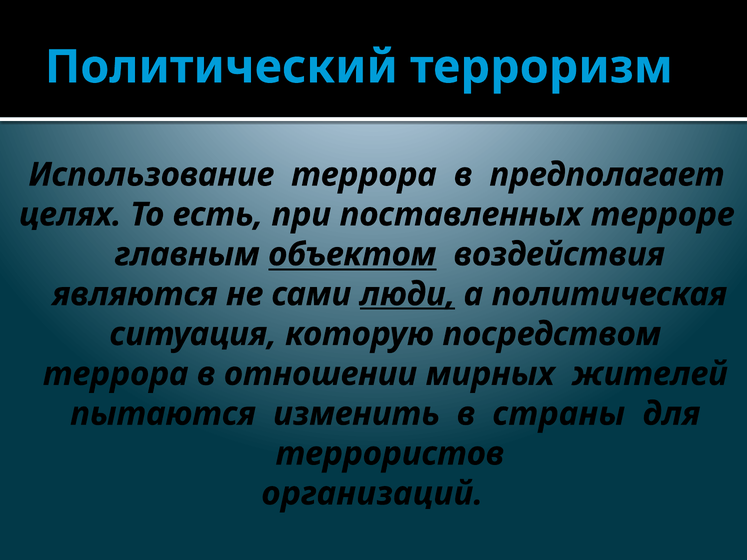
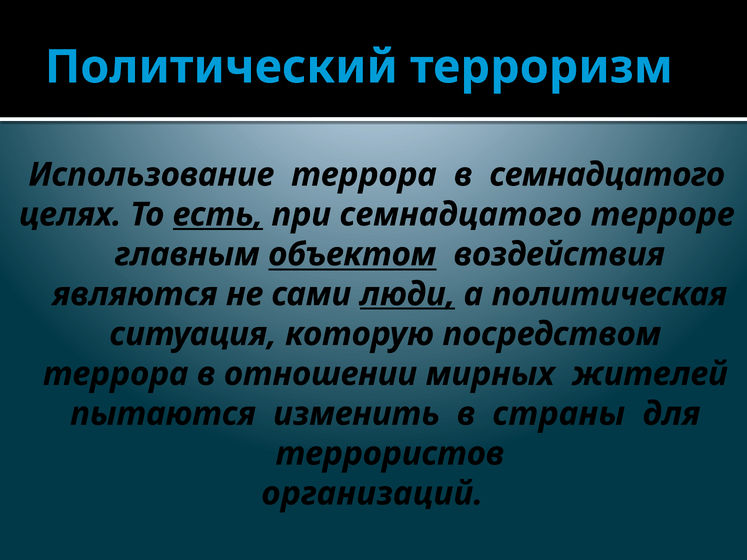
в предполагает: предполагает -> семнадцатого
есть underline: none -> present
при поставленных: поставленных -> семнадцатого
